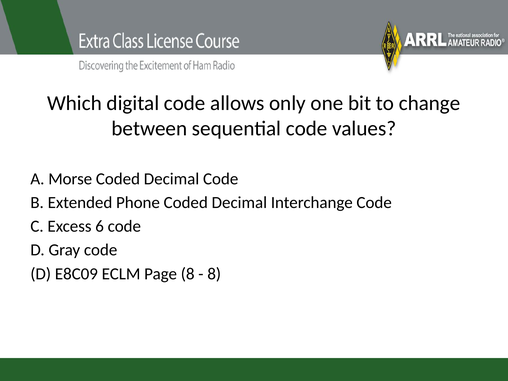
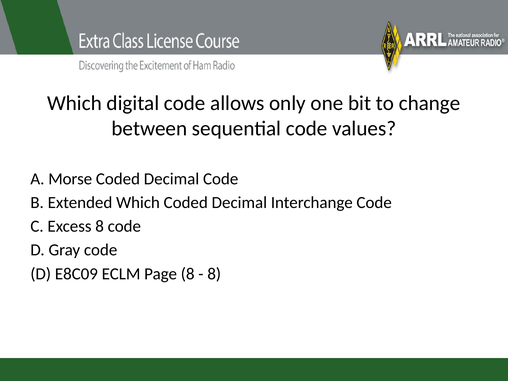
Extended Phone: Phone -> Which
Excess 6: 6 -> 8
